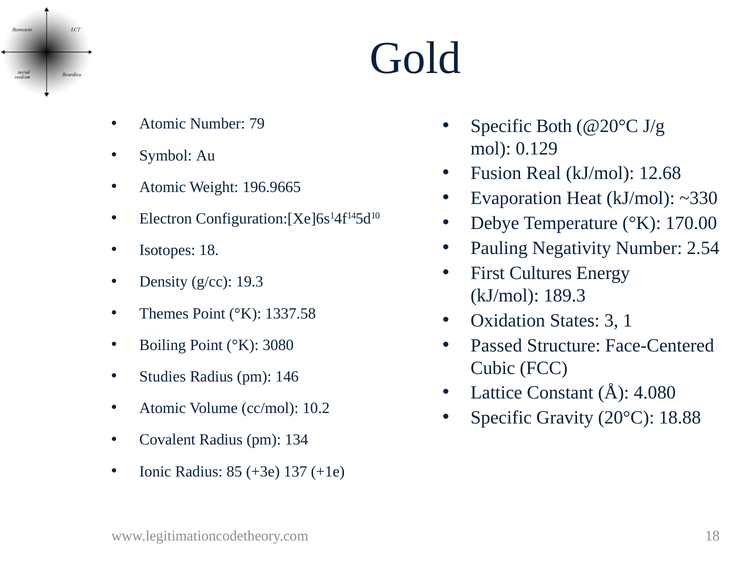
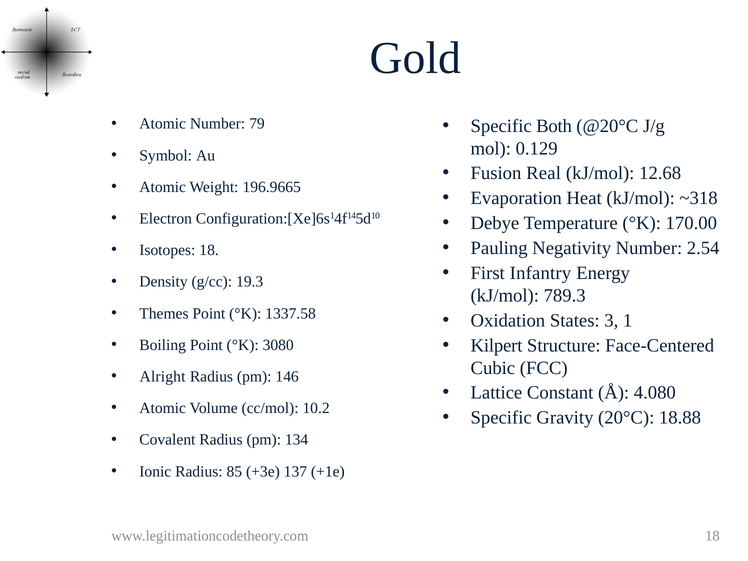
~330: ~330 -> ~318
Cultures: Cultures -> Infantry
189.3: 189.3 -> 789.3
Passed: Passed -> Kilpert
Studies: Studies -> Alright
